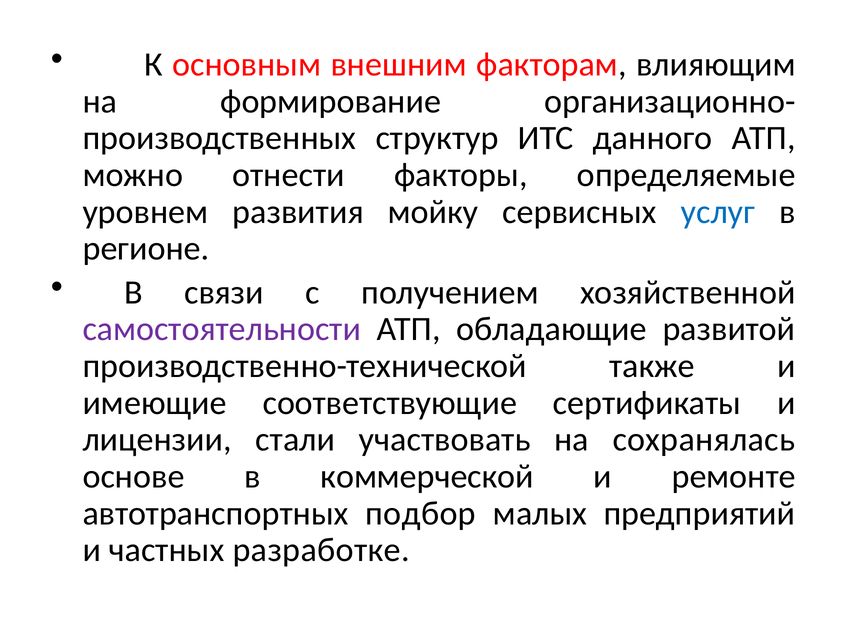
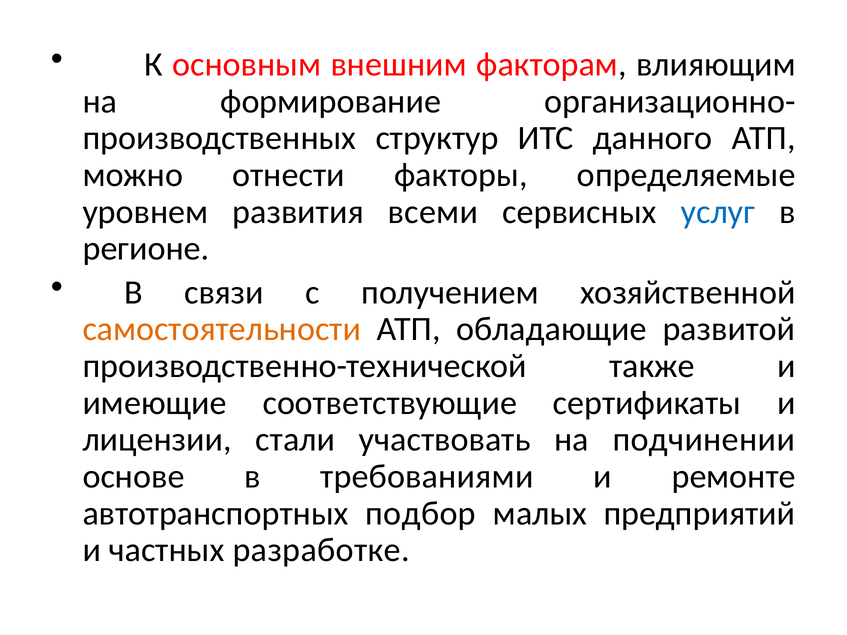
мойку: мойку -> всеми
самостоятельности colour: purple -> orange
сохранялась: сохранялась -> подчинении
коммерческой: коммерческой -> требованиями
